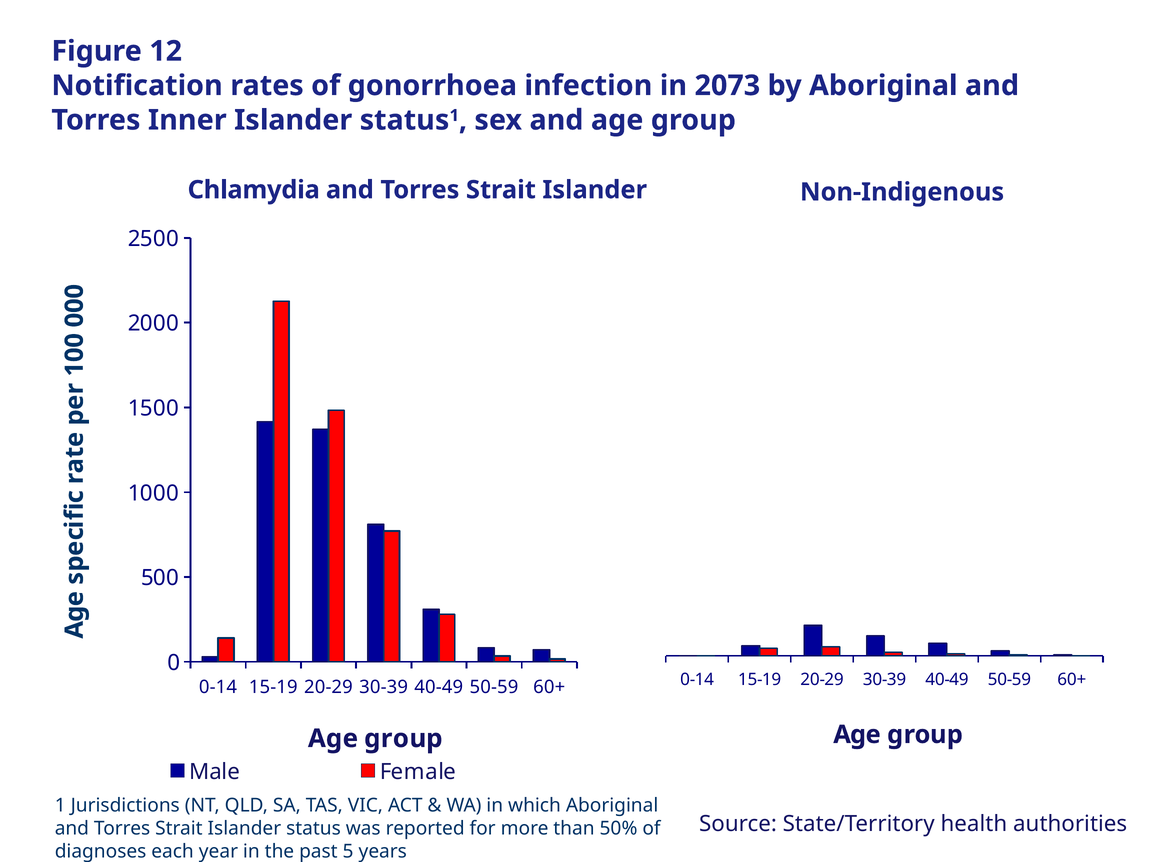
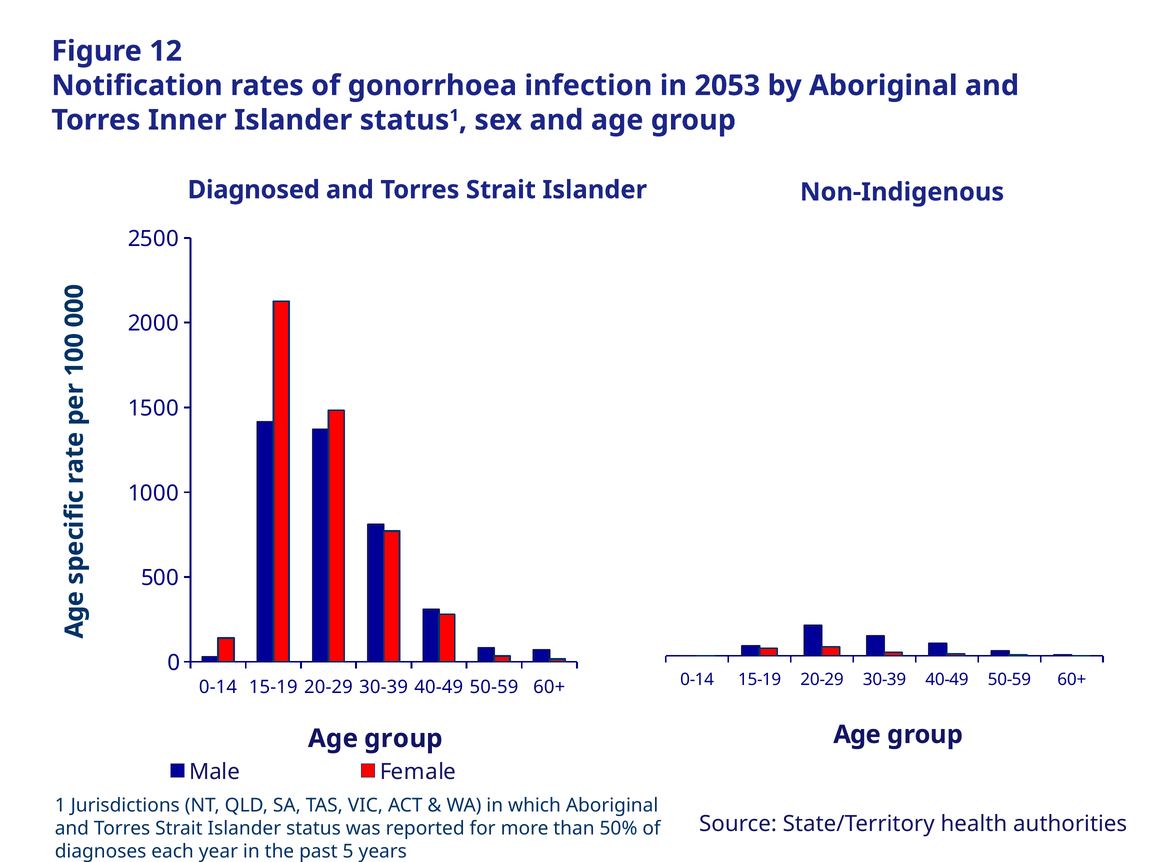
2073: 2073 -> 2053
Chlamydia: Chlamydia -> Diagnosed
